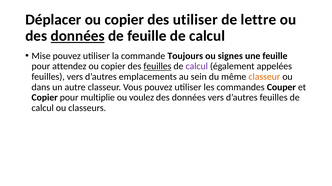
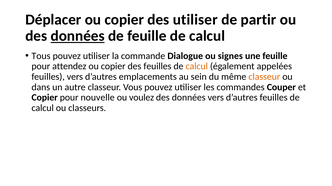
lettre: lettre -> partir
Mise: Mise -> Tous
Toujours: Toujours -> Dialogue
feuilles at (157, 67) underline: present -> none
calcul at (197, 67) colour: purple -> orange
multiplie: multiplie -> nouvelle
